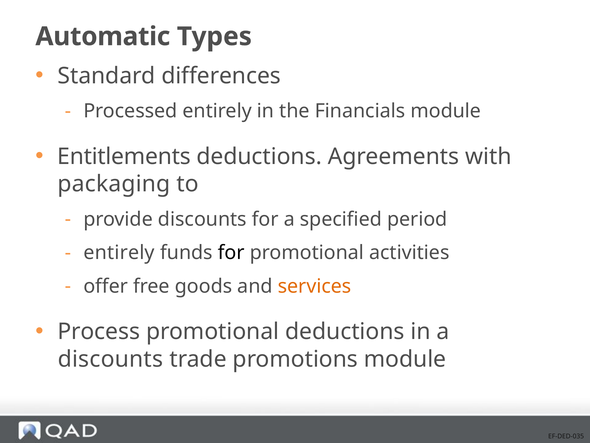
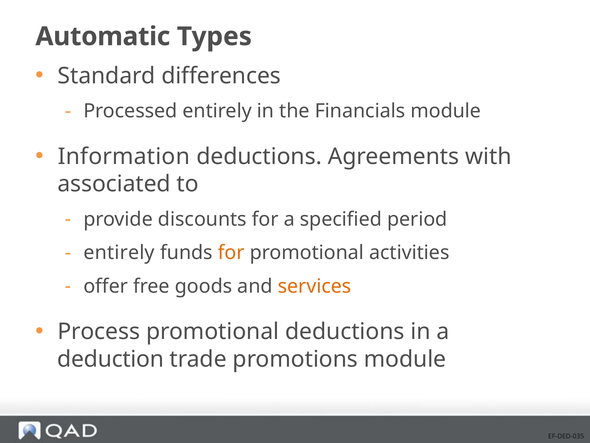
Entitlements: Entitlements -> Information
packaging: packaging -> associated
for at (231, 252) colour: black -> orange
discounts at (110, 359): discounts -> deduction
